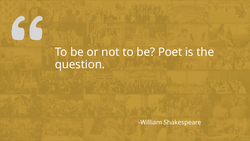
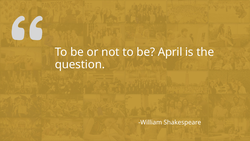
Poet: Poet -> April
